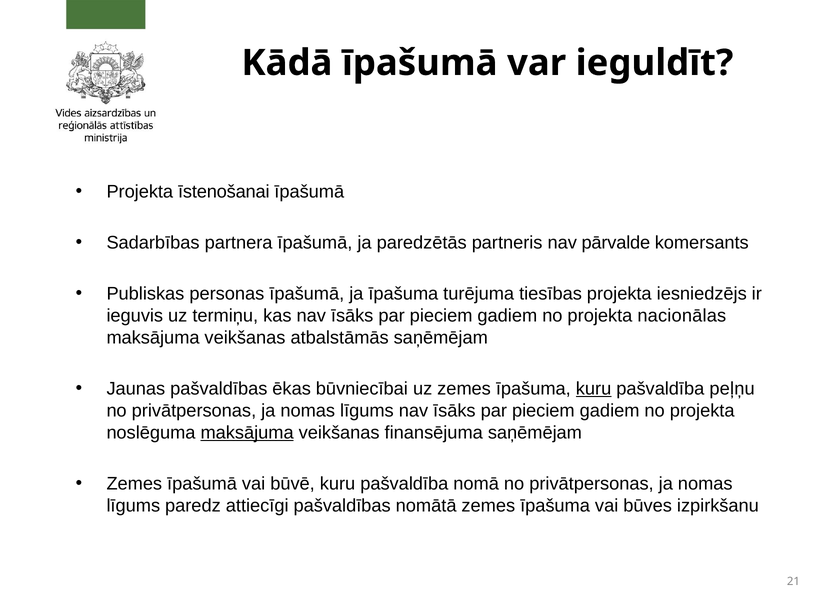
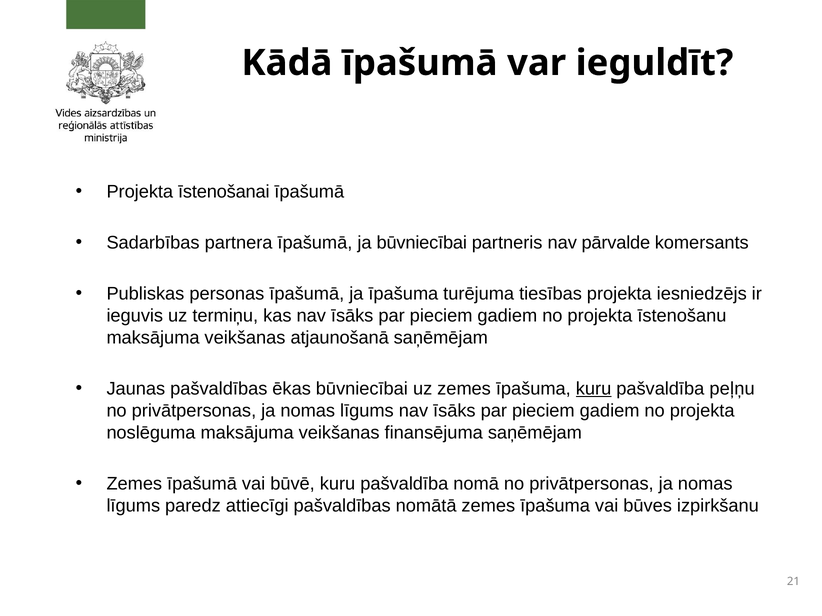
ja paredzētās: paredzētās -> būvniecībai
nacionālas: nacionālas -> īstenošanu
atbalstāmās: atbalstāmās -> atjaunošanā
maksājuma at (247, 433) underline: present -> none
